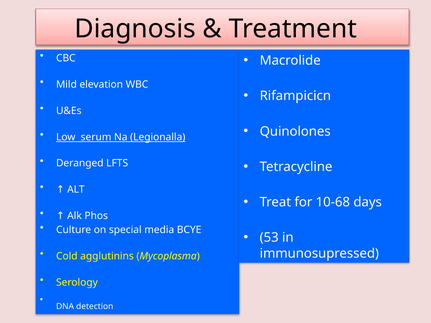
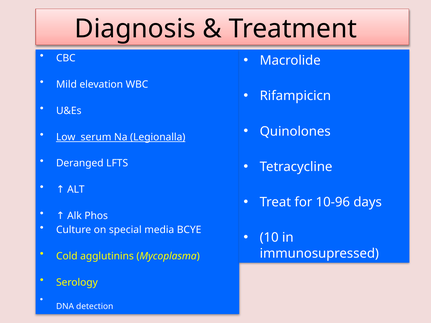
10-68: 10-68 -> 10-96
53: 53 -> 10
